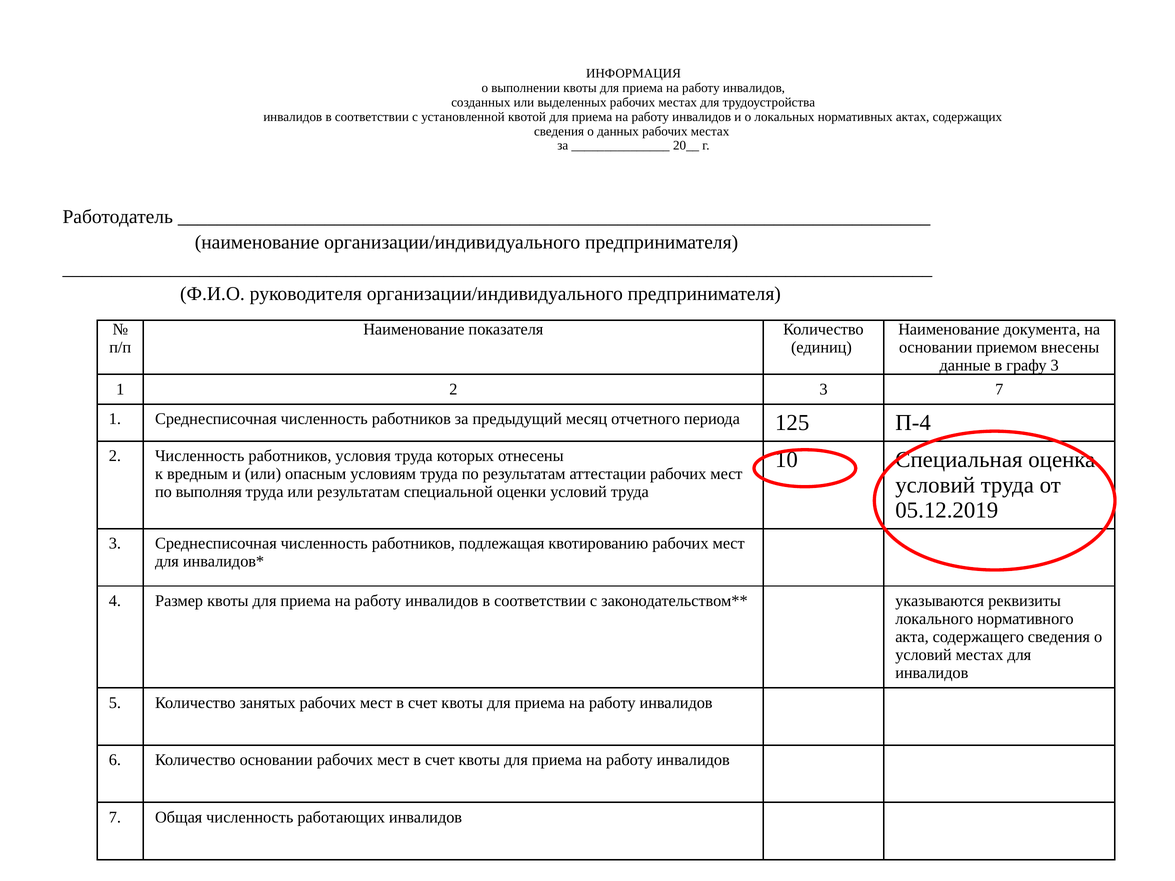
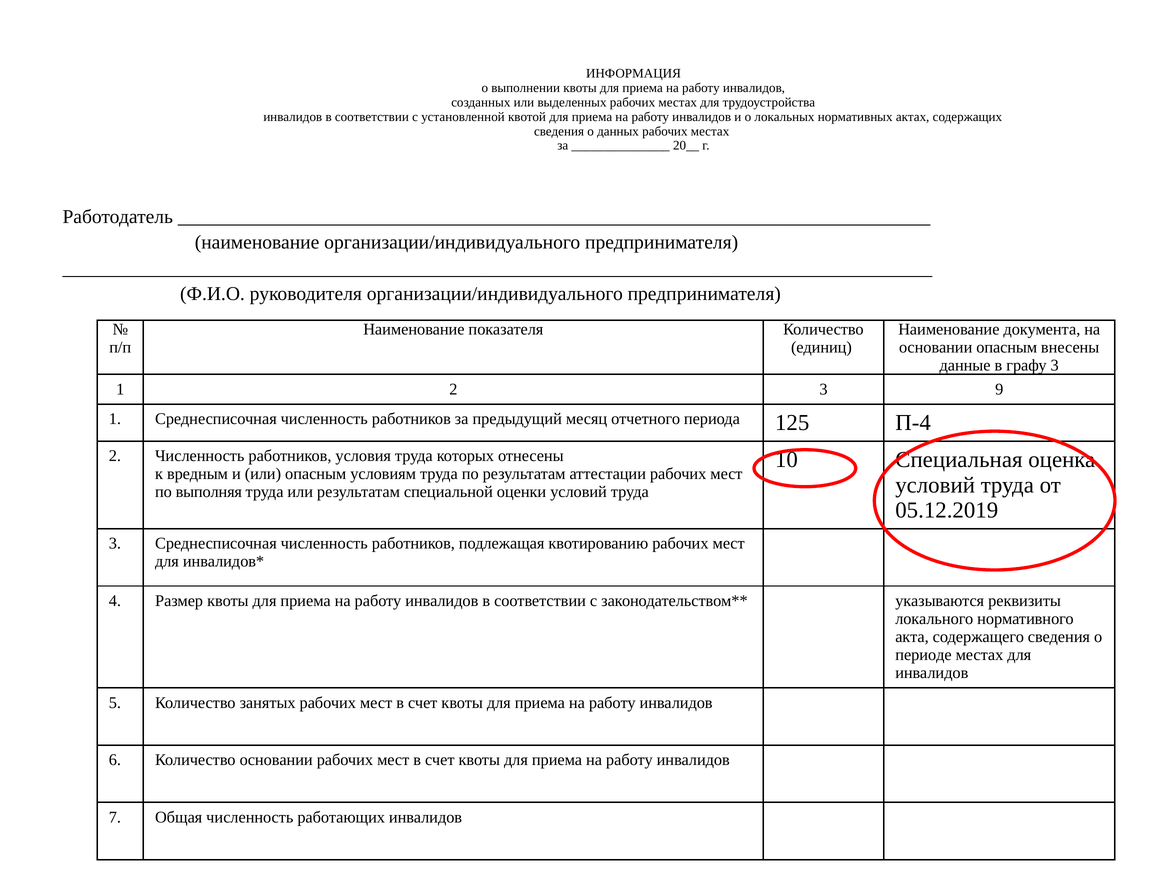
основании приемом: приемом -> опасным
3 7: 7 -> 9
условий at (924, 655): условий -> периоде
